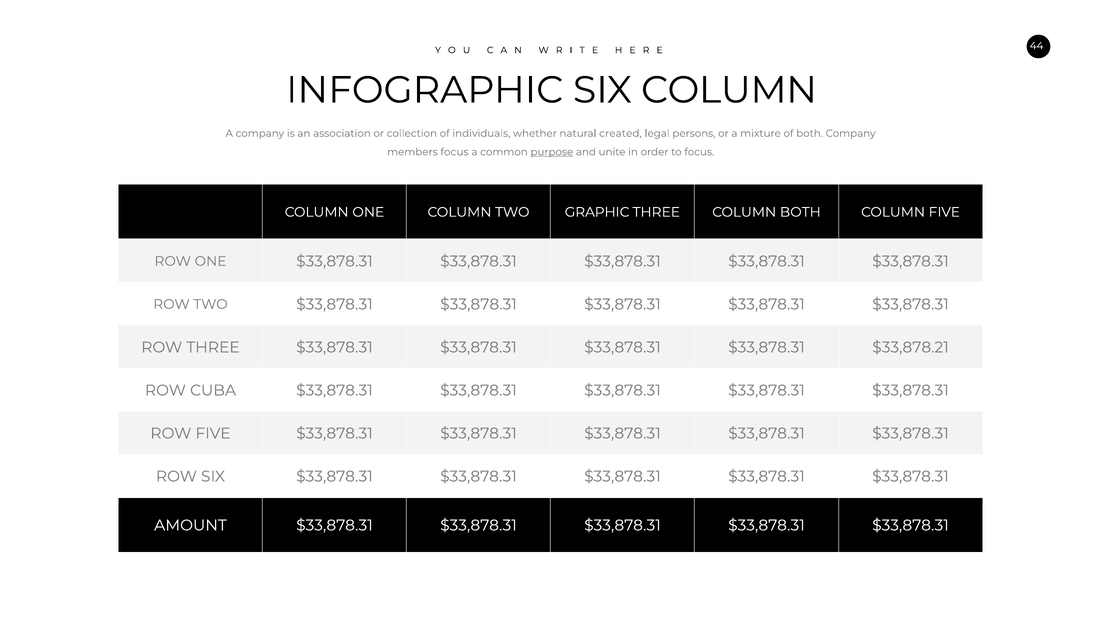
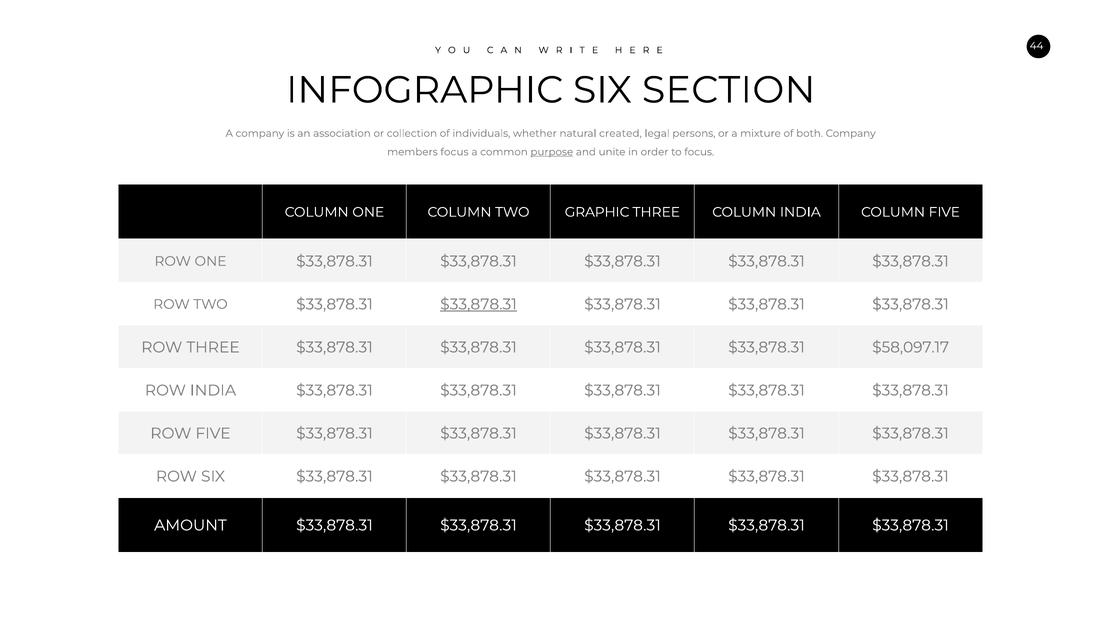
SIX COLUMN: COLUMN -> SECTION
COLUMN BOTH: BOTH -> INDIA
$33,878.31 at (478, 305) underline: none -> present
$33,878.21: $33,878.21 -> $58,097.17
ROW CUBA: CUBA -> INDIA
